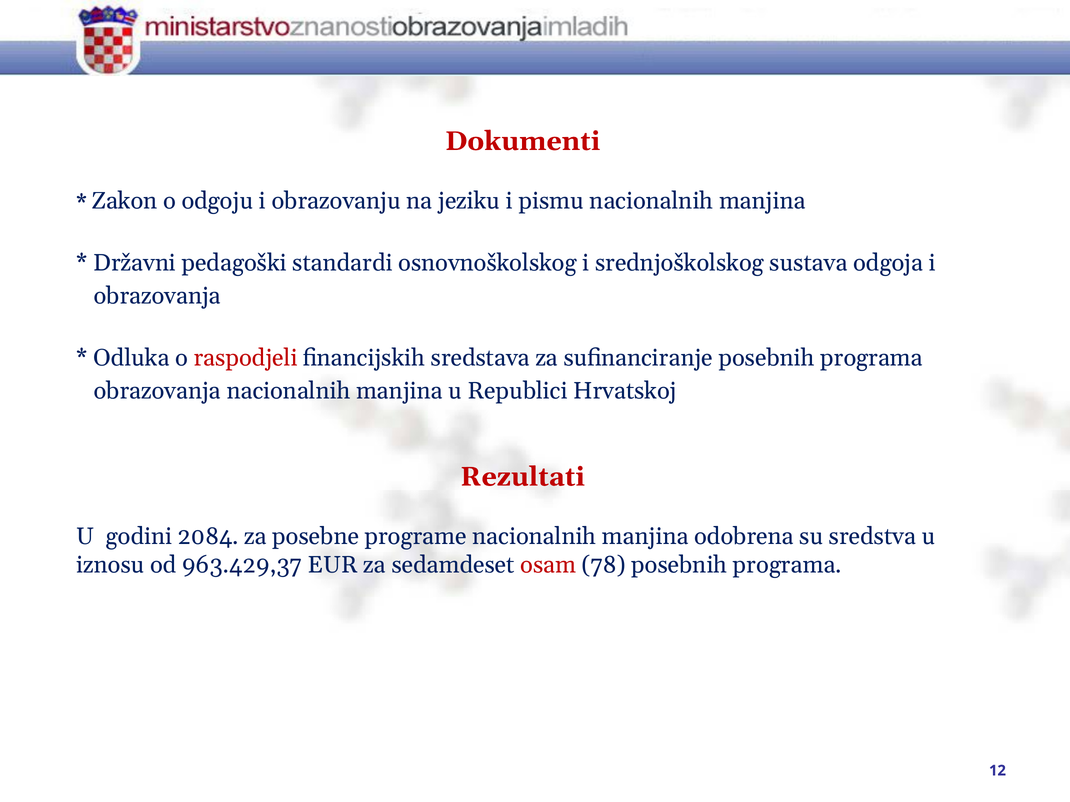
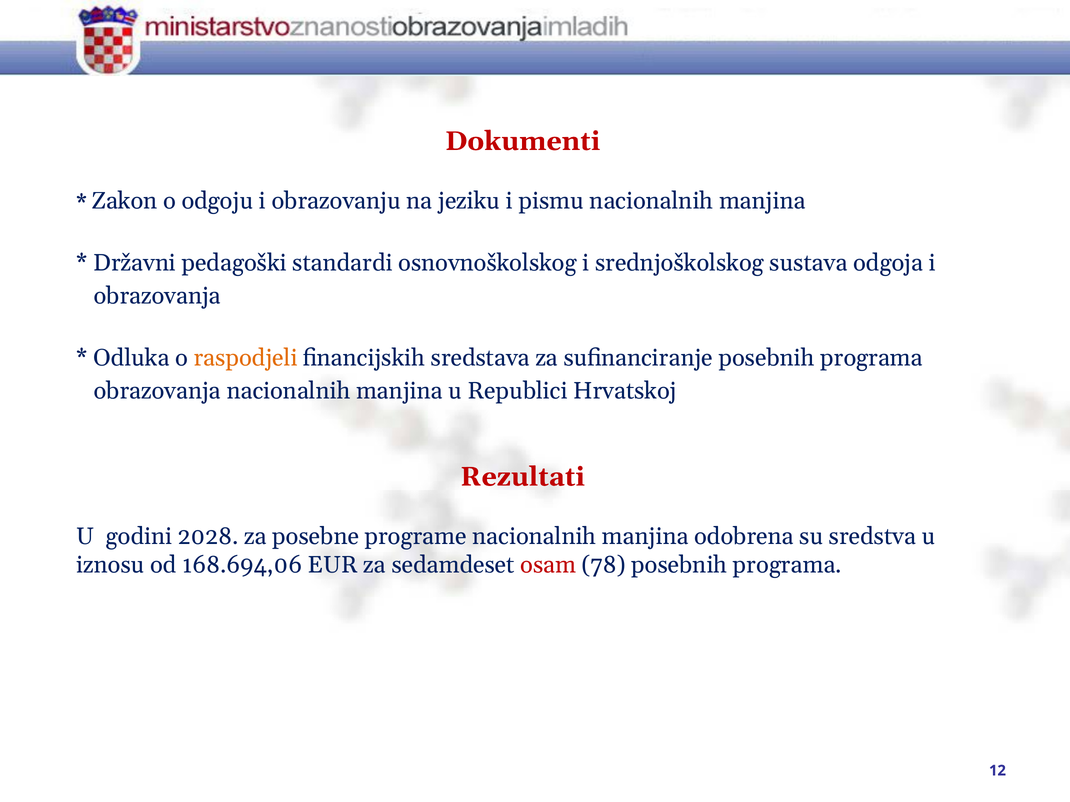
raspodjeli colour: red -> orange
2084: 2084 -> 2028
963.429,37: 963.429,37 -> 168.694,06
